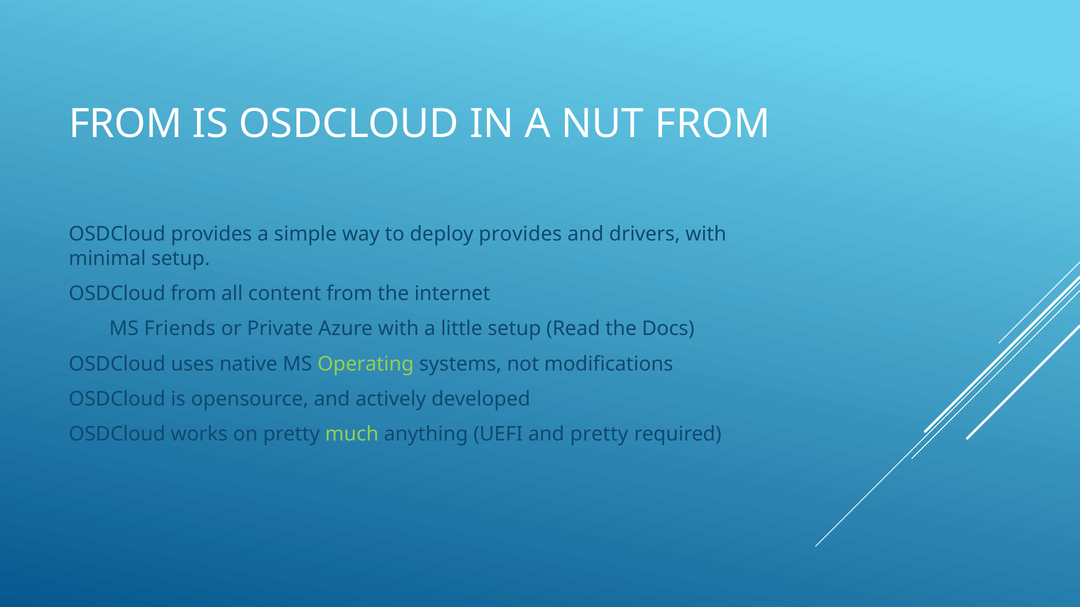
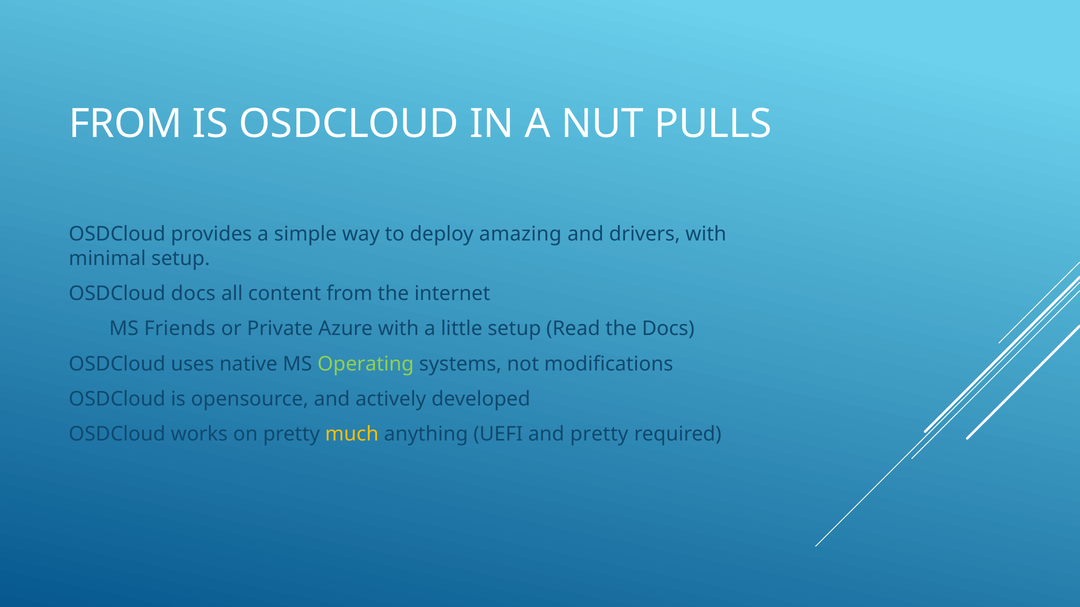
NUT FROM: FROM -> PULLS
deploy provides: provides -> amazing
OSDCloud from: from -> docs
much colour: light green -> yellow
